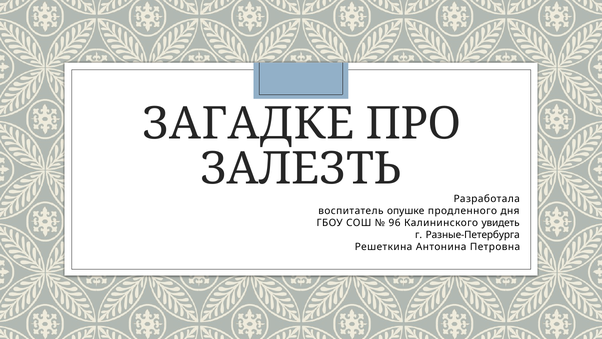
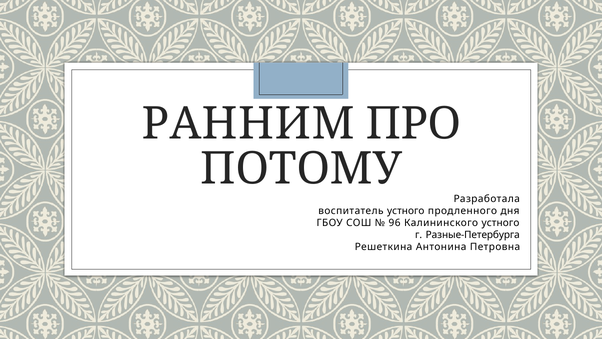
ЗАГАДКЕ: ЗАГАДКЕ -> РАННИМ
ЗАЛЕЗТЬ: ЗАЛЕЗТЬ -> ПОТОМУ
воспитатель опушке: опушке -> устного
Калининского увидеть: увидеть -> устного
